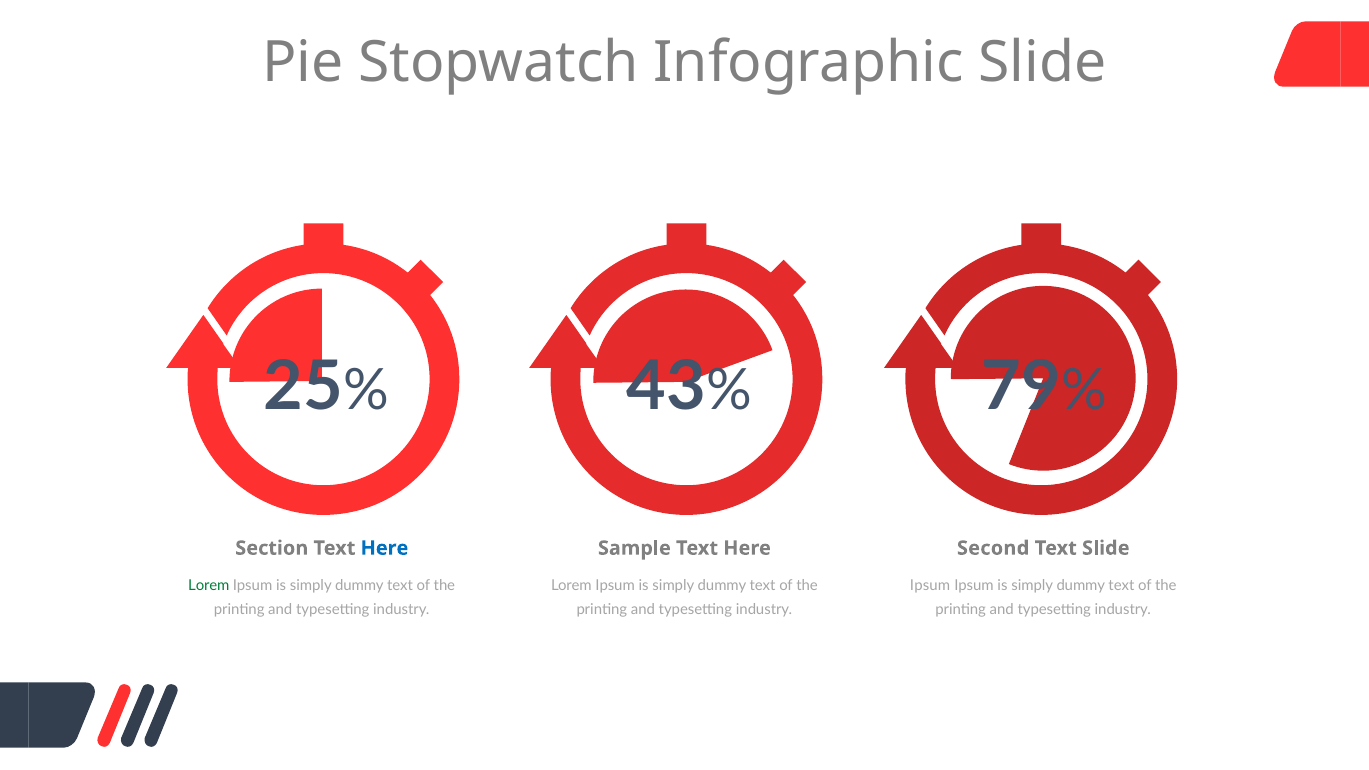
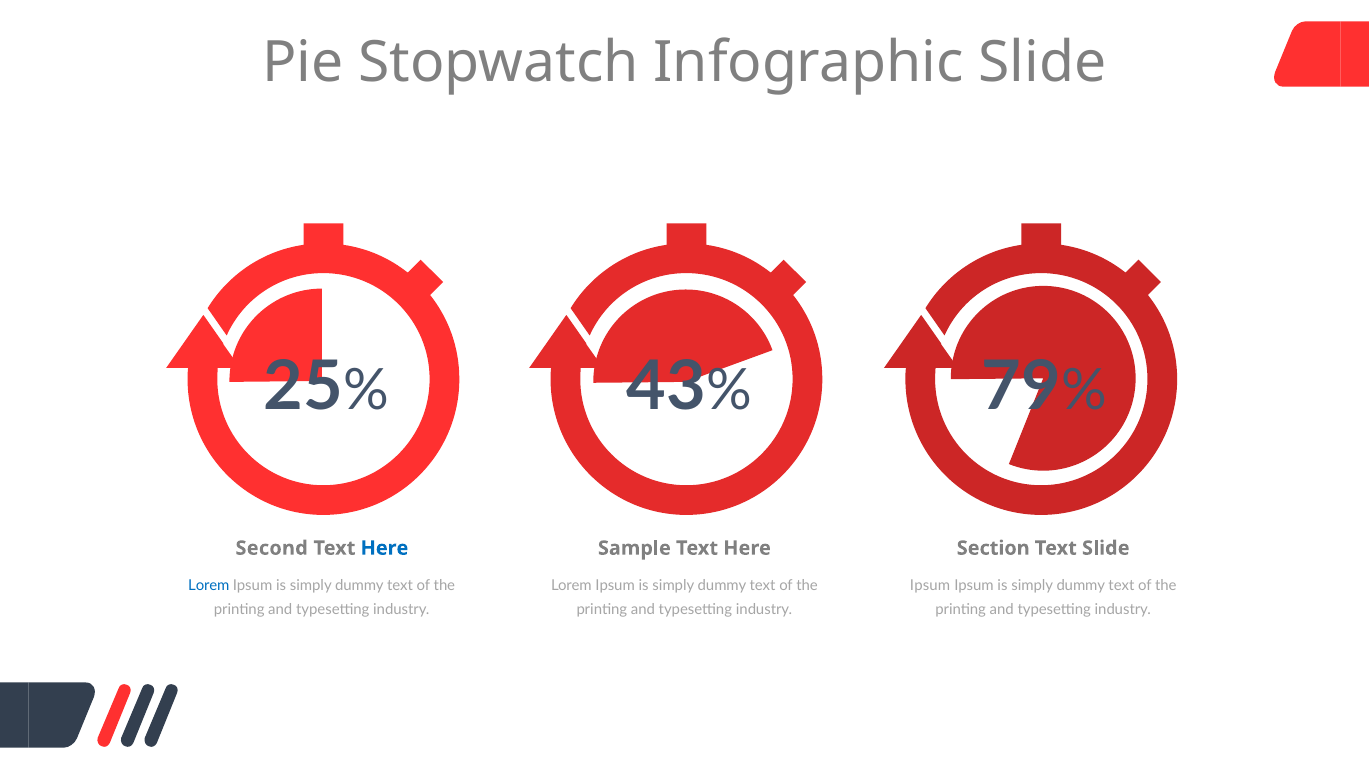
Section: Section -> Second
Second: Second -> Section
Lorem at (209, 586) colour: green -> blue
